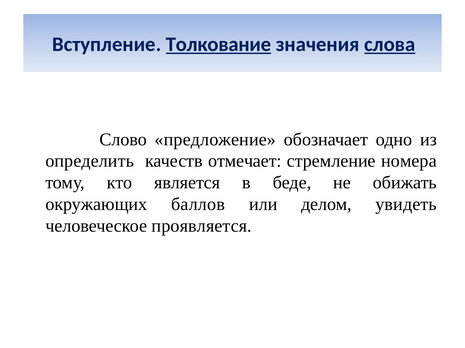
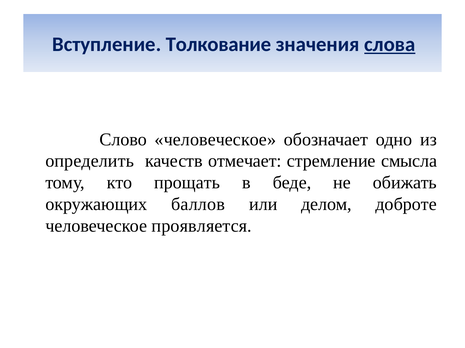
Толкование underline: present -> none
Слово предложение: предложение -> человеческое
номера: номера -> смысла
является: является -> прощать
увидеть: увидеть -> доброте
